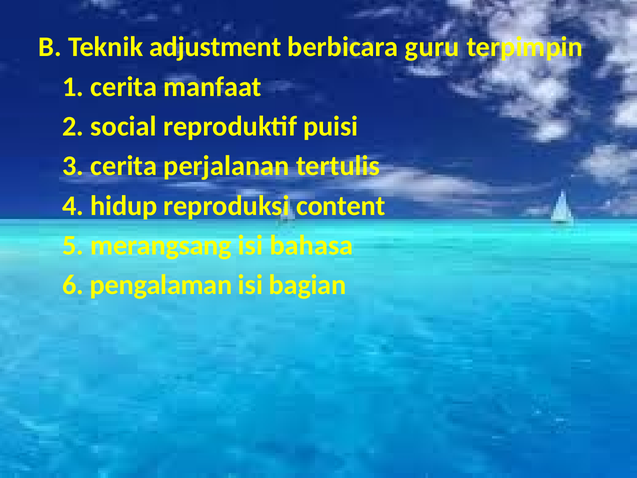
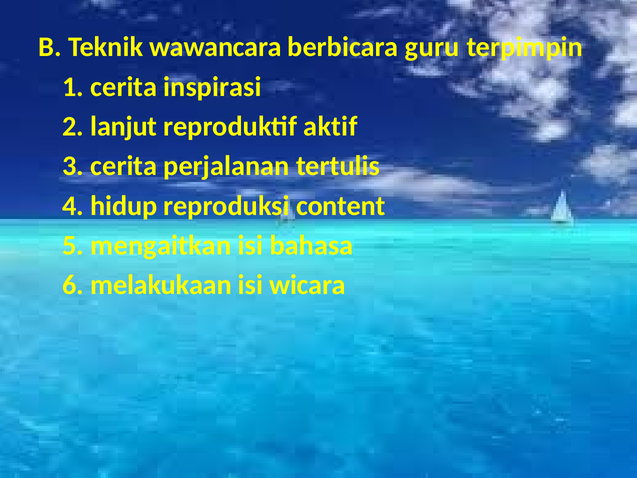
adjustment: adjustment -> wawancara
manfaat: manfaat -> inspirasi
social: social -> lanjut
puisi: puisi -> aktif
merangsang: merangsang -> mengaitkan
pengalaman: pengalaman -> melakukaan
bagian: bagian -> wicara
